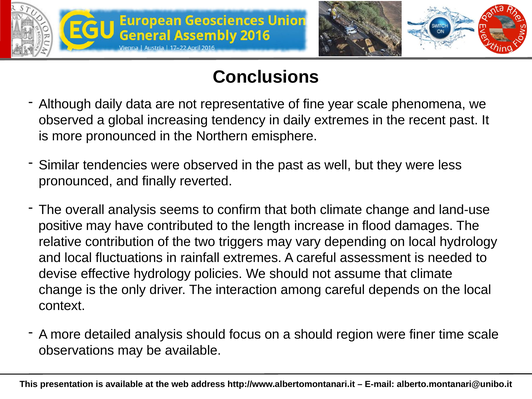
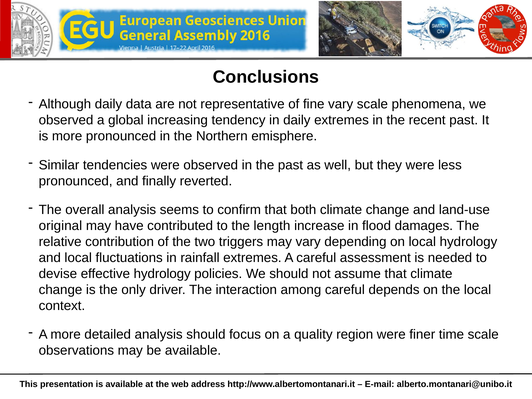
fine year: year -> vary
positive: positive -> original
a should: should -> quality
